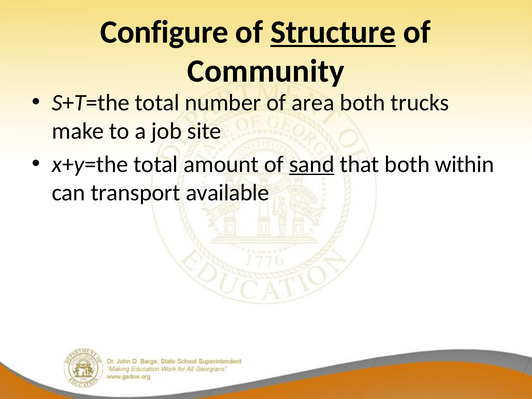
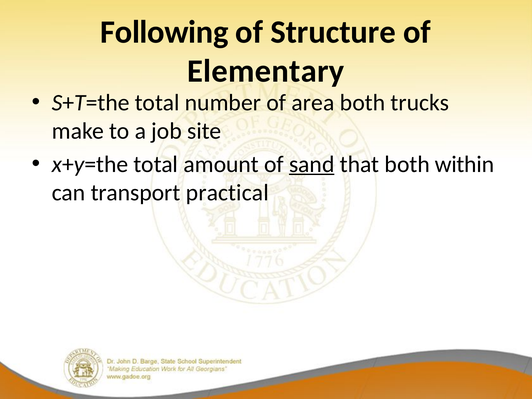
Configure: Configure -> Following
Structure underline: present -> none
Community: Community -> Elementary
available: available -> practical
